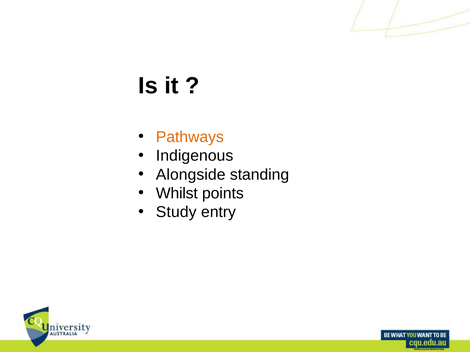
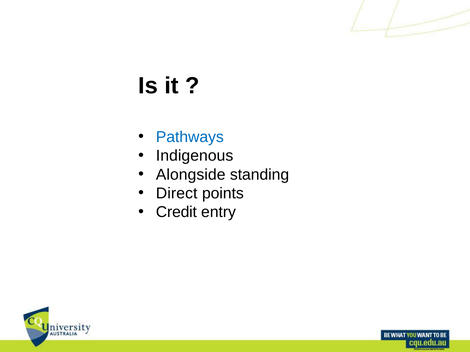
Pathways colour: orange -> blue
Whilst: Whilst -> Direct
Study: Study -> Credit
